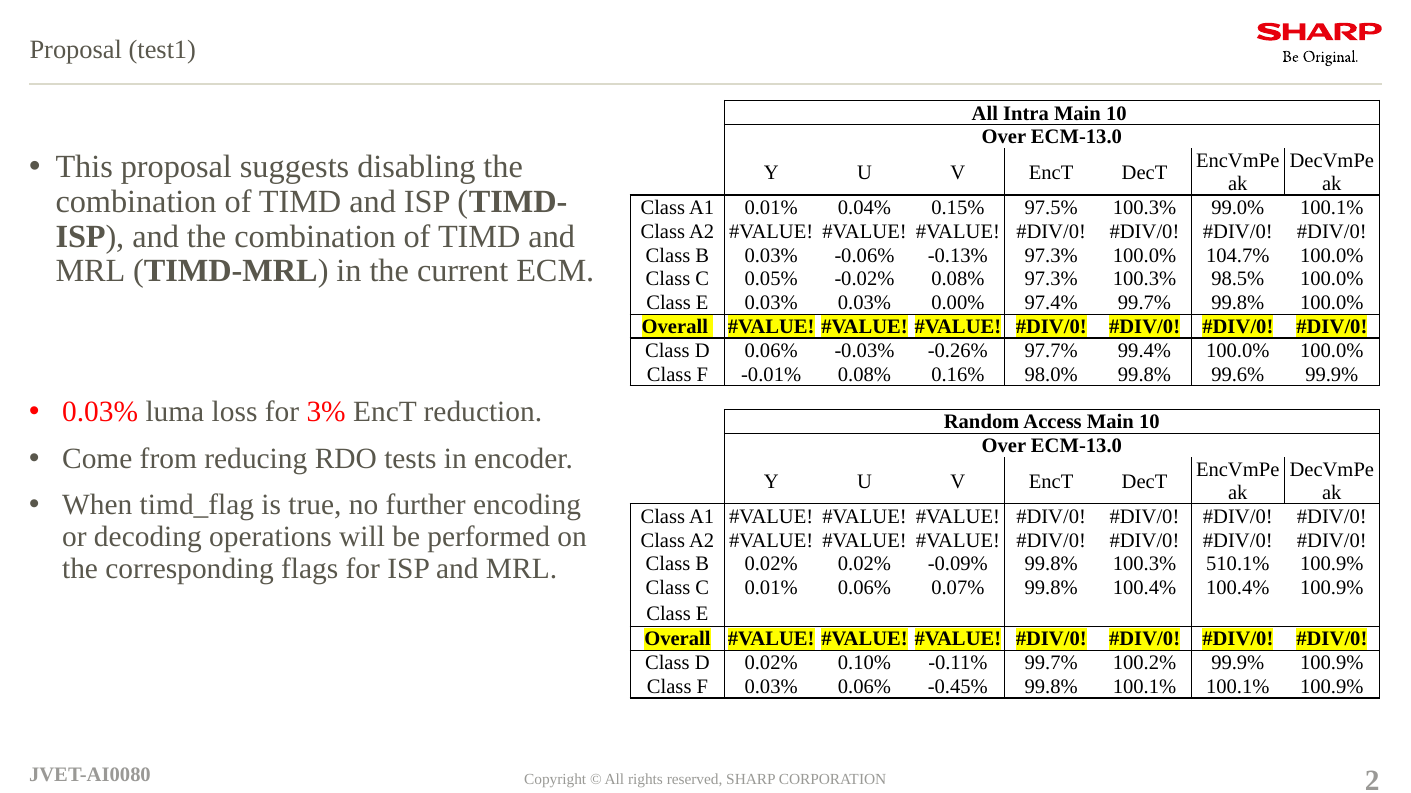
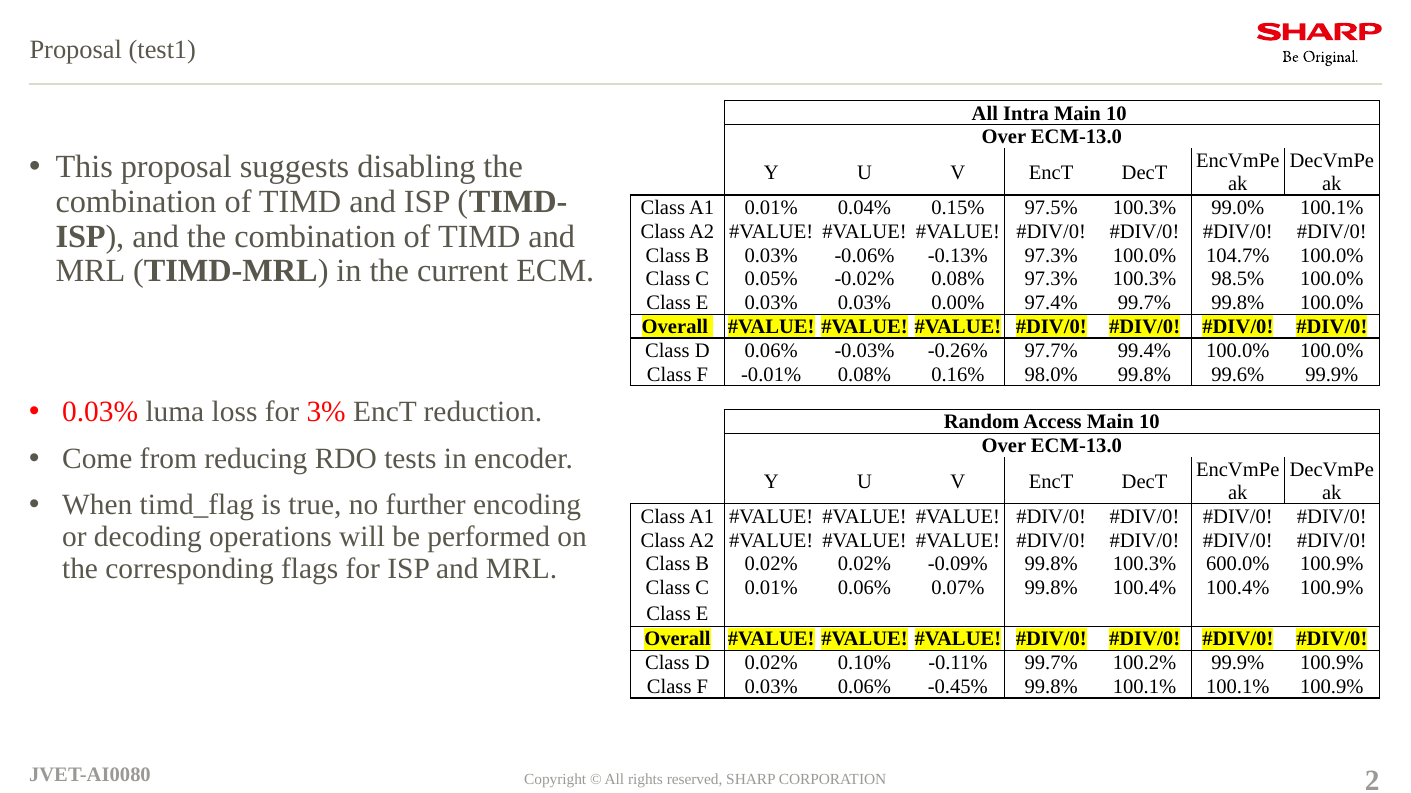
510.1%: 510.1% -> 600.0%
